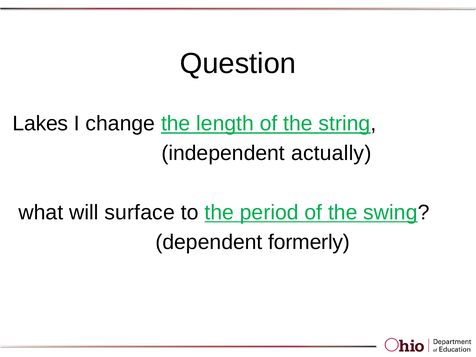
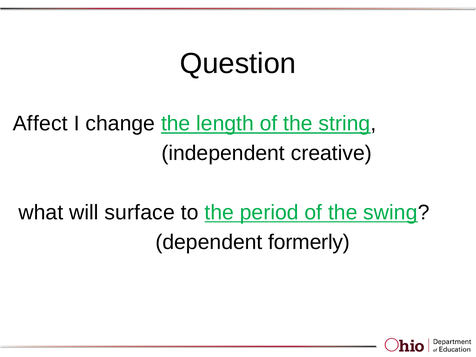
Lakes: Lakes -> Affect
actually: actually -> creative
